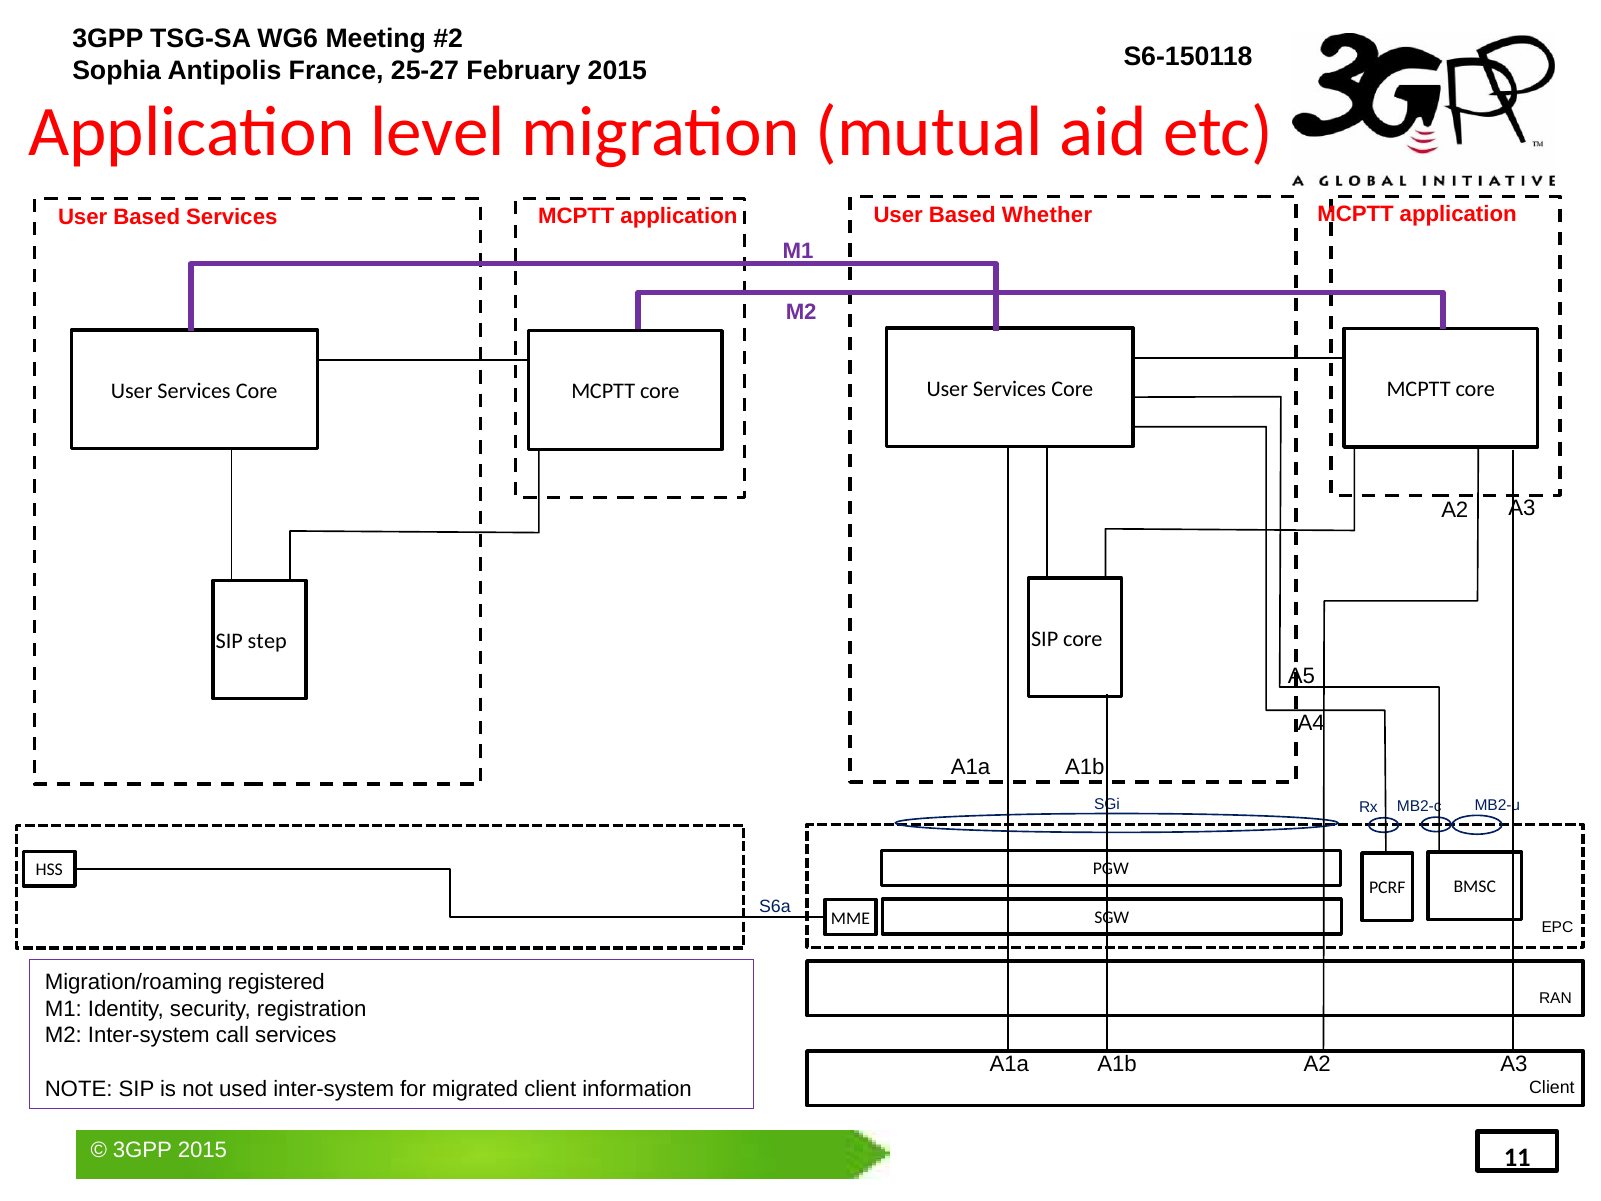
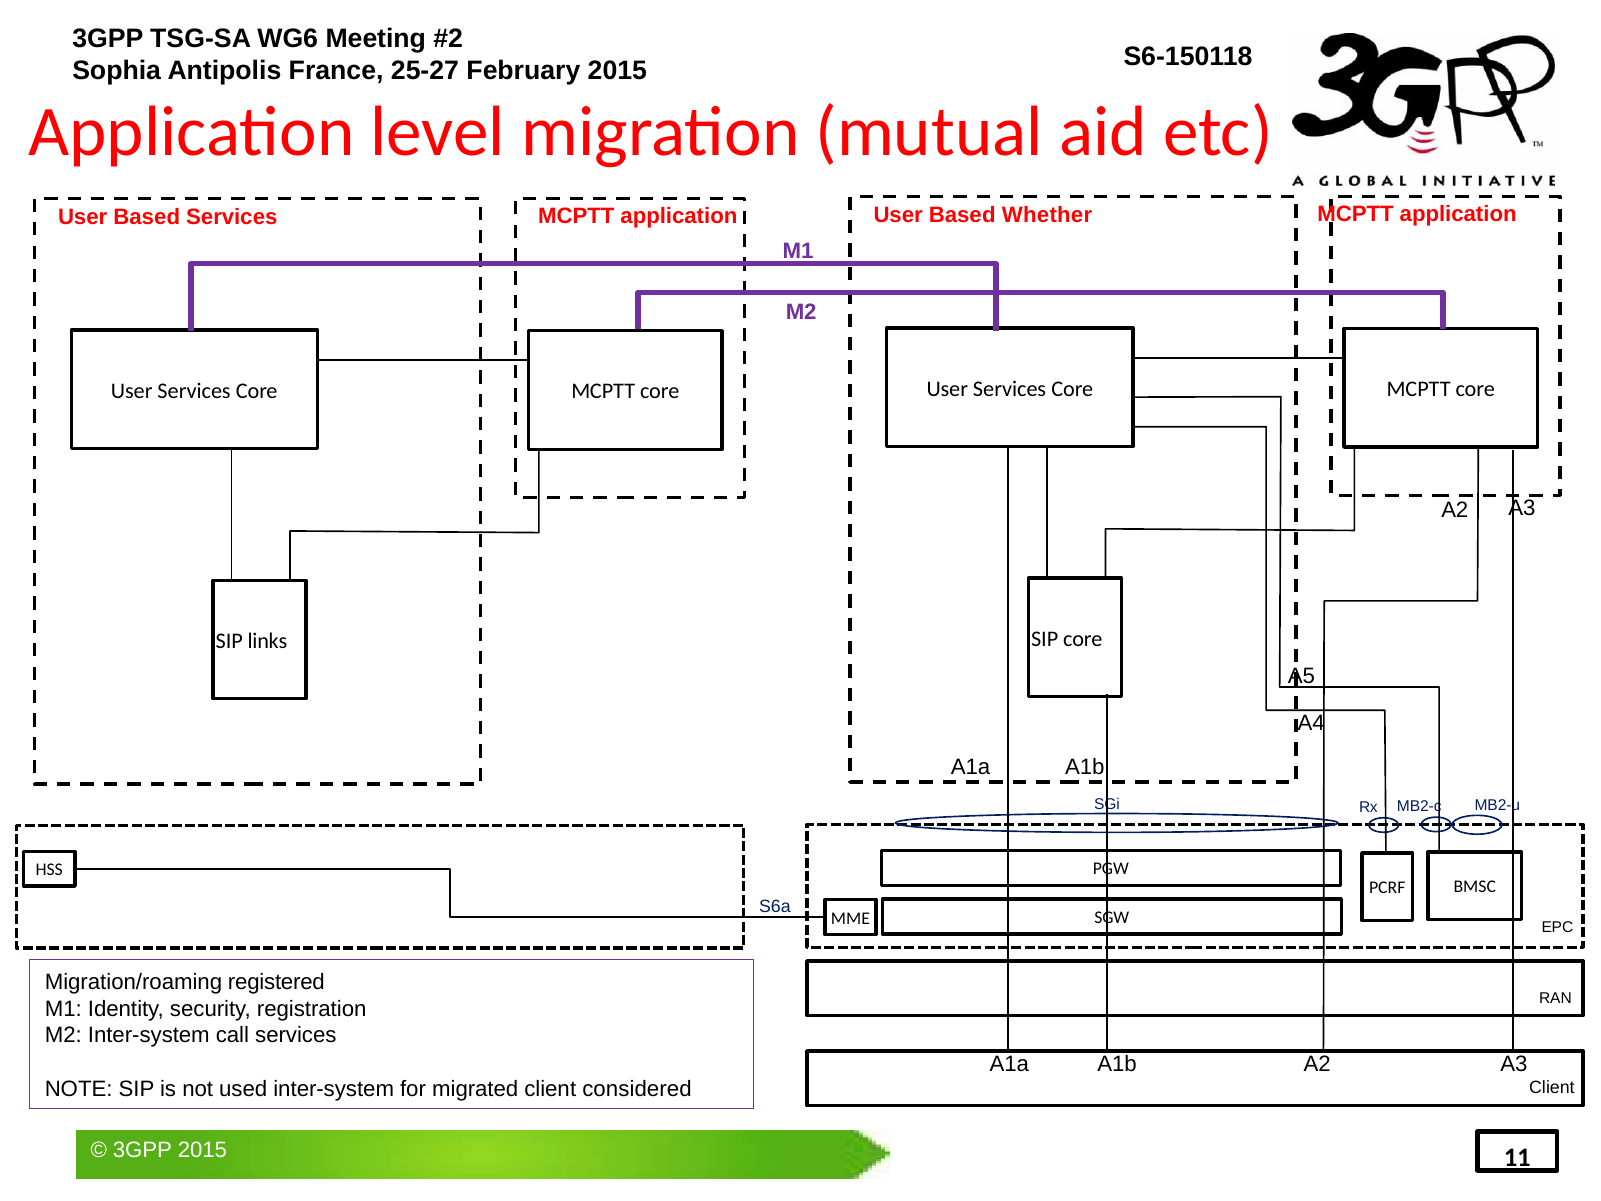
step: step -> links
information: information -> considered
